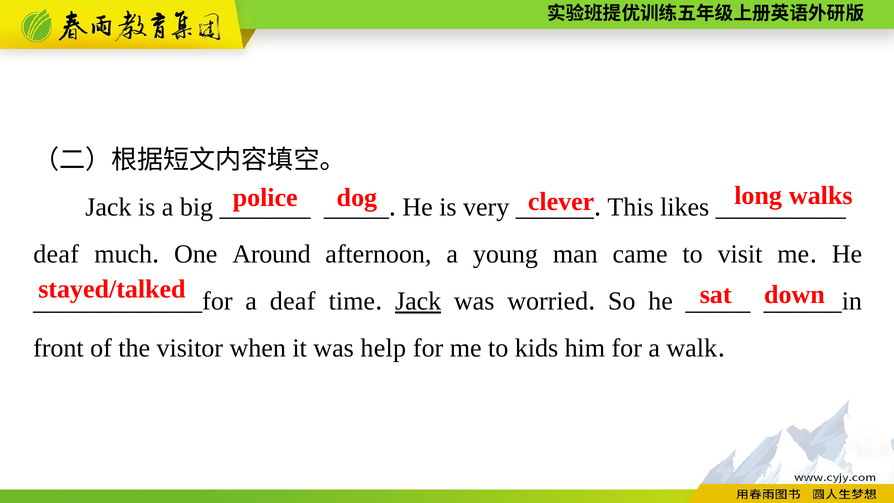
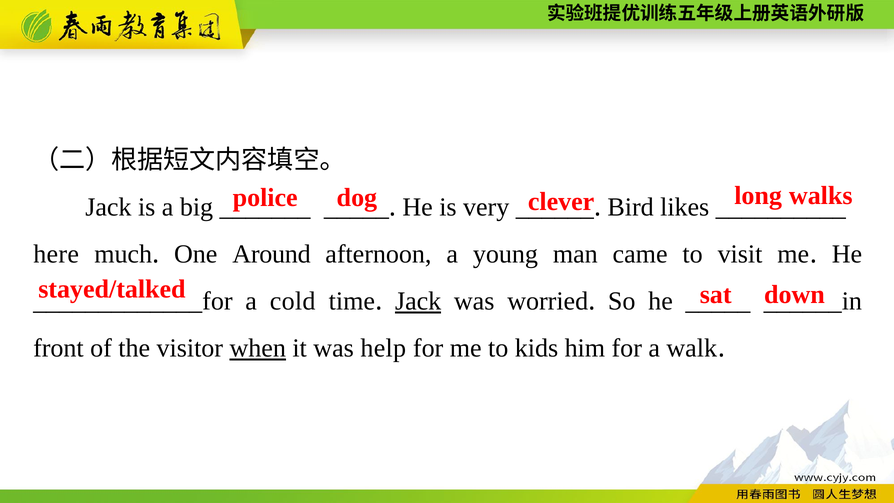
This: This -> Bird
deaf at (56, 254): deaf -> here
a deaf: deaf -> cold
when underline: none -> present
